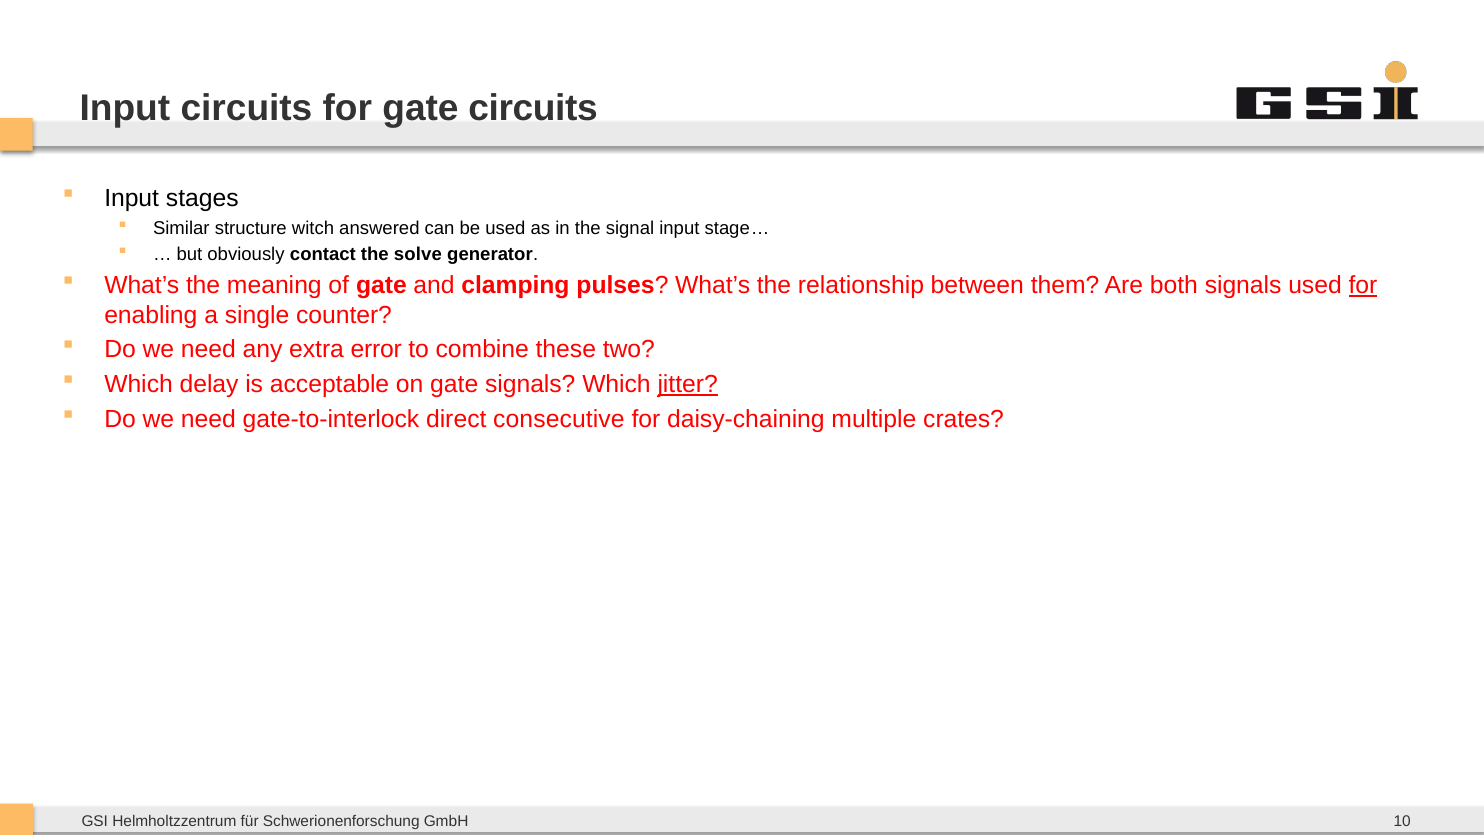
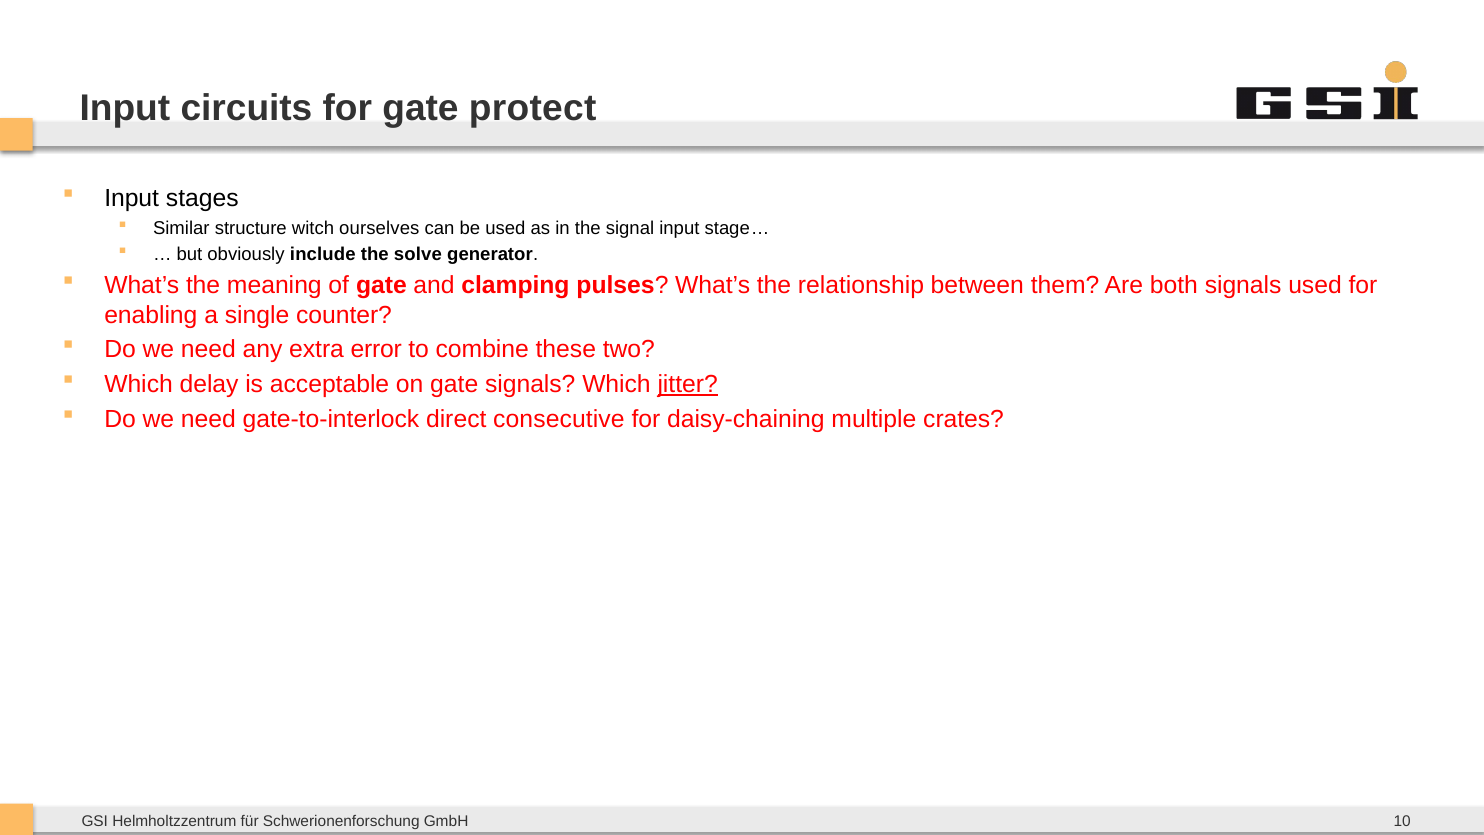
gate circuits: circuits -> protect
answered: answered -> ourselves
contact: contact -> include
for at (1363, 285) underline: present -> none
